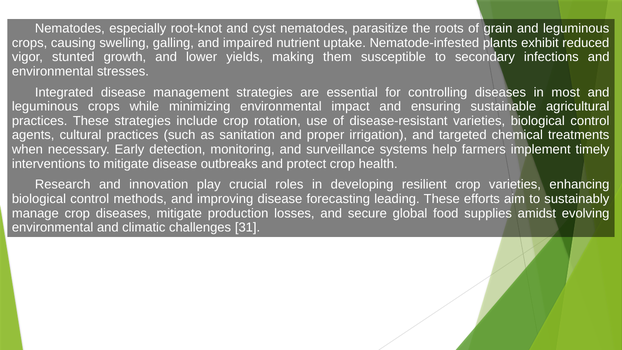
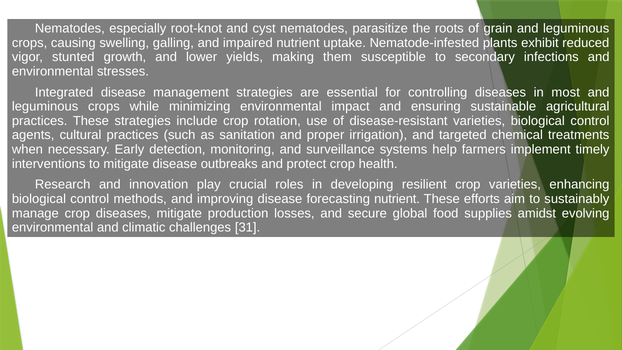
forecasting leading: leading -> nutrient
